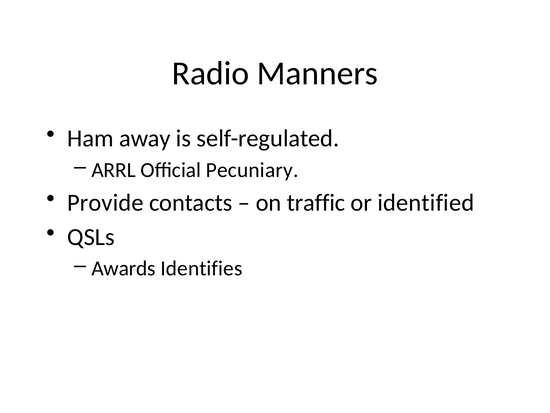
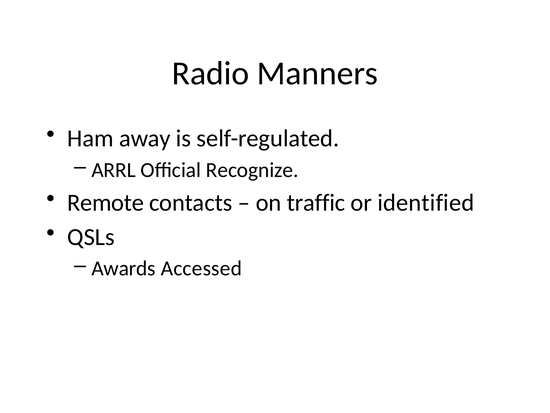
Pecuniary: Pecuniary -> Recognize
Provide: Provide -> Remote
Identifies: Identifies -> Accessed
